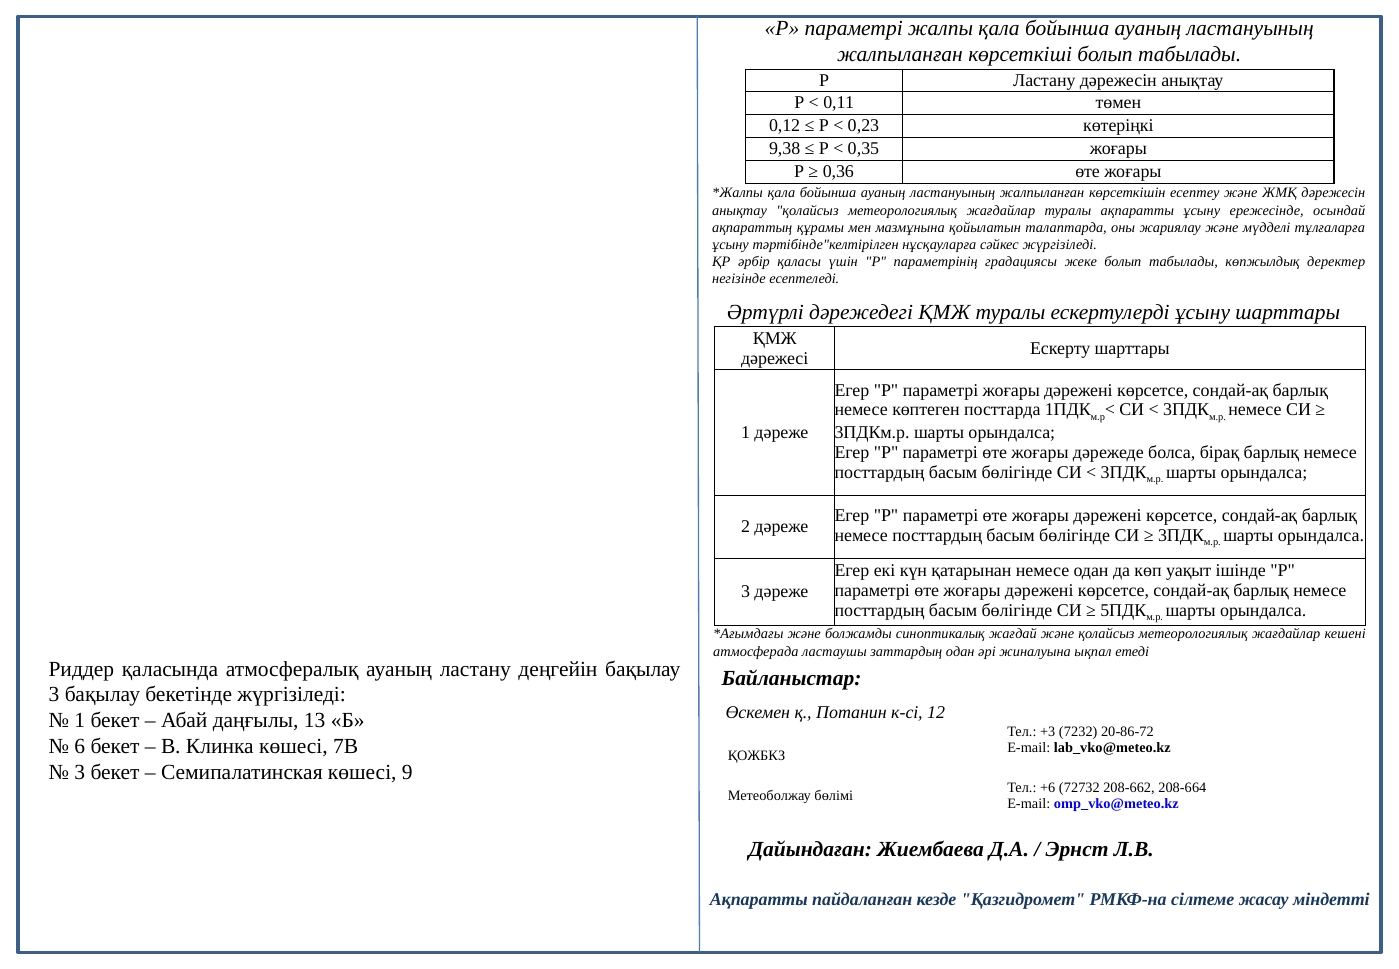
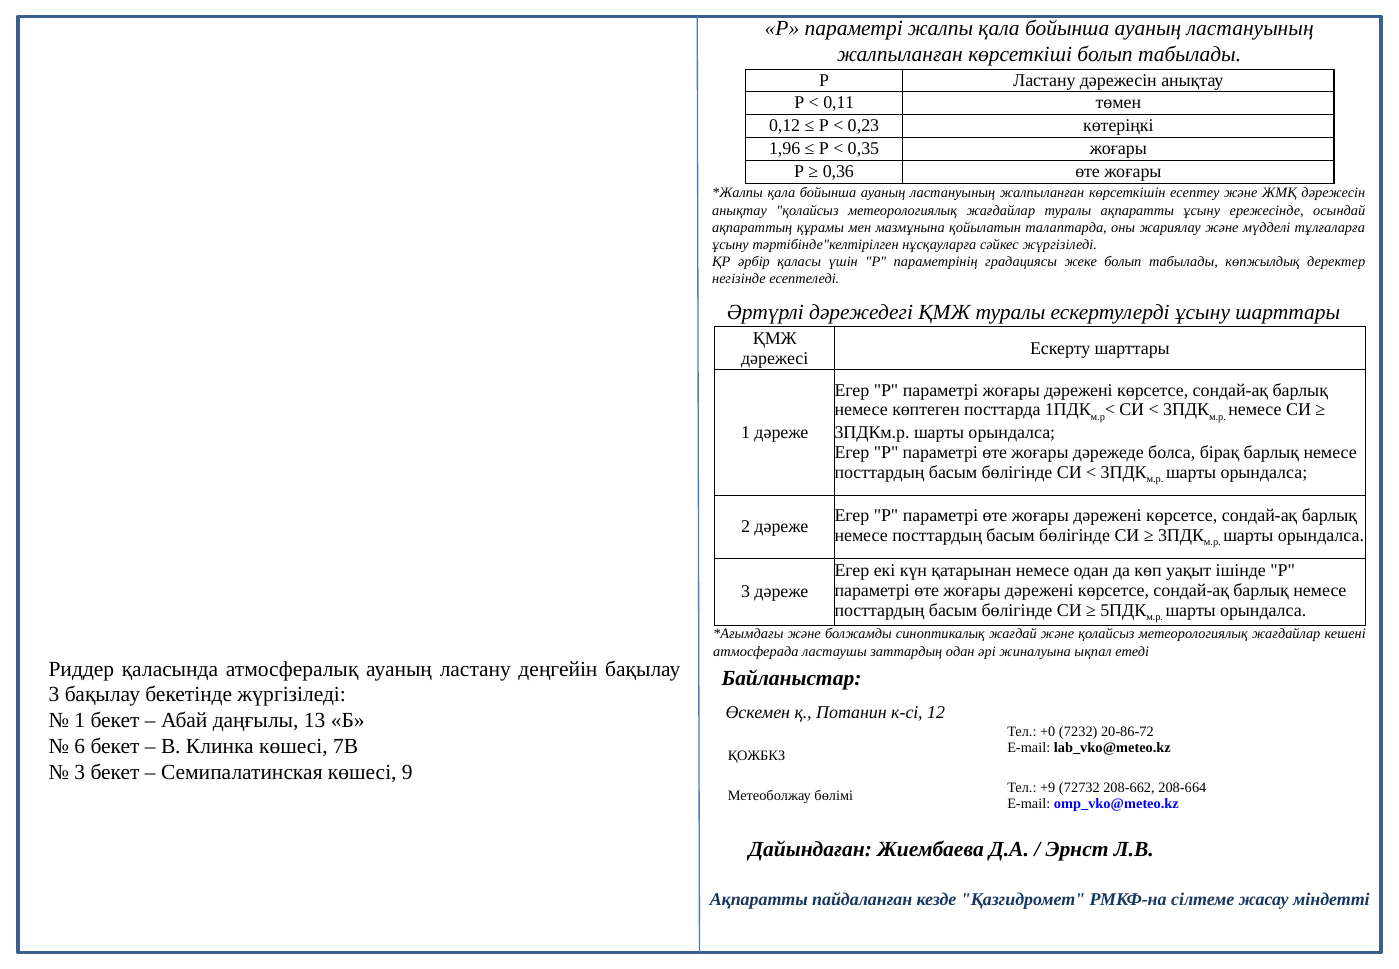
9,38: 9,38 -> 1,96
+3: +3 -> +0
+6: +6 -> +9
